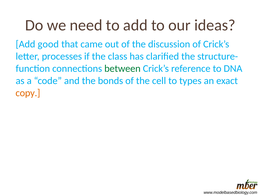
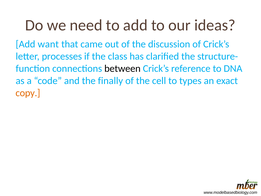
good: good -> want
between colour: green -> black
bonds: bonds -> finally
